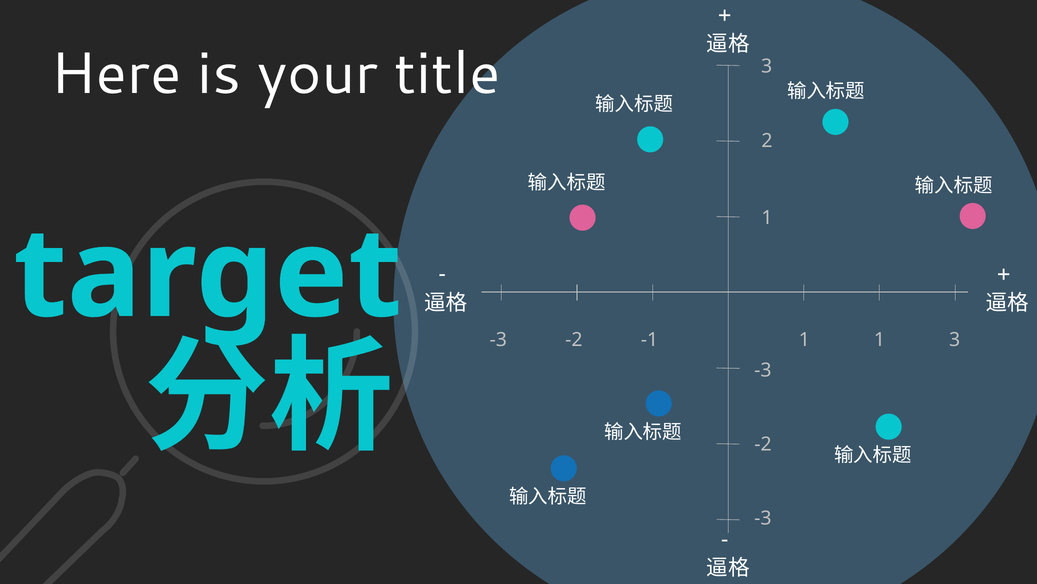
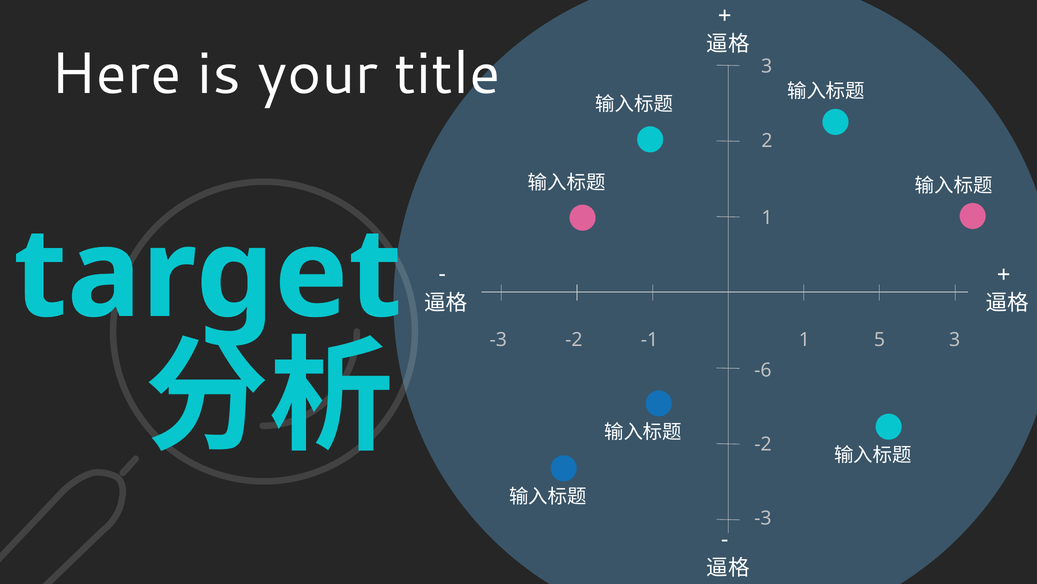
1 1: 1 -> 5
-3 at (763, 370): -3 -> -6
